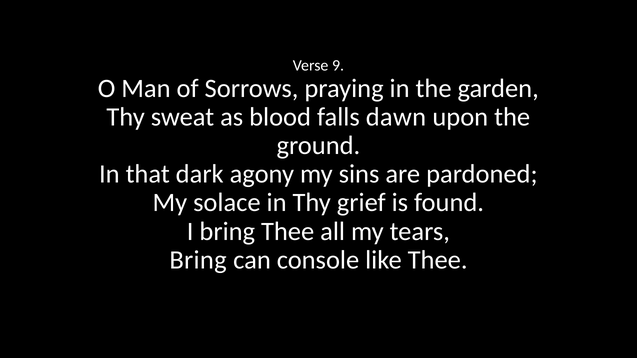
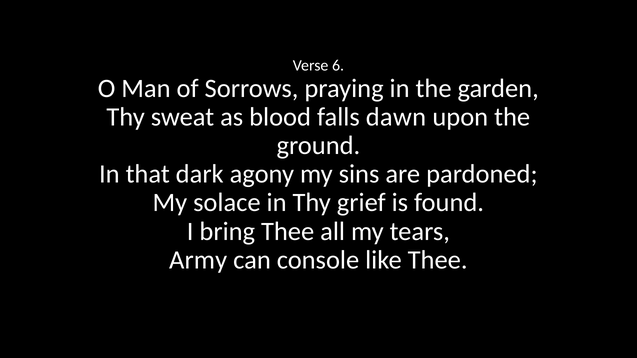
9: 9 -> 6
Bring at (198, 260): Bring -> Army
